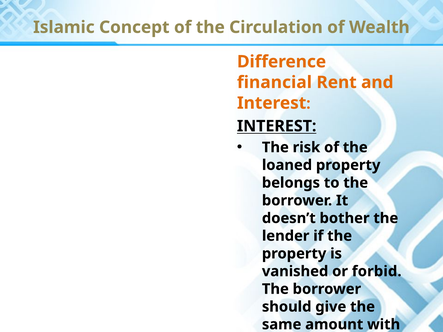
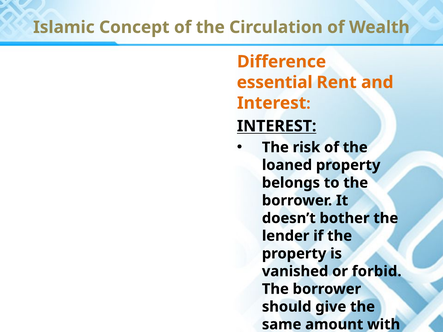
financial: financial -> essential
